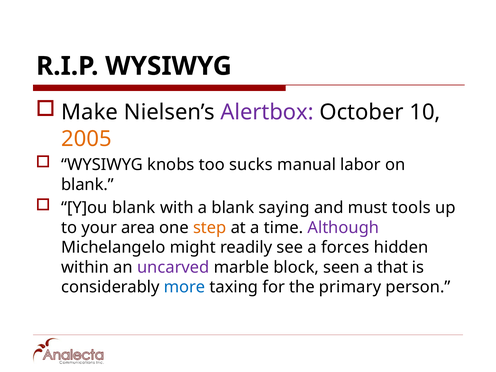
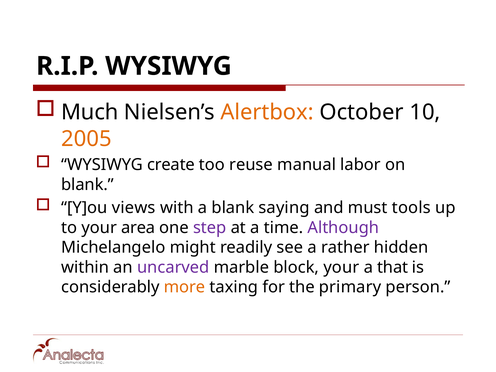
Make: Make -> Much
Alertbox colour: purple -> orange
knobs: knobs -> create
sucks: sucks -> reuse
Y]ou blank: blank -> views
step colour: orange -> purple
forces: forces -> rather
block seen: seen -> your
more colour: blue -> orange
